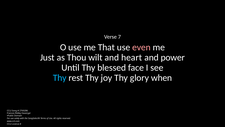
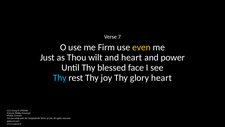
That: That -> Firm
even colour: pink -> yellow
glory when: when -> heart
